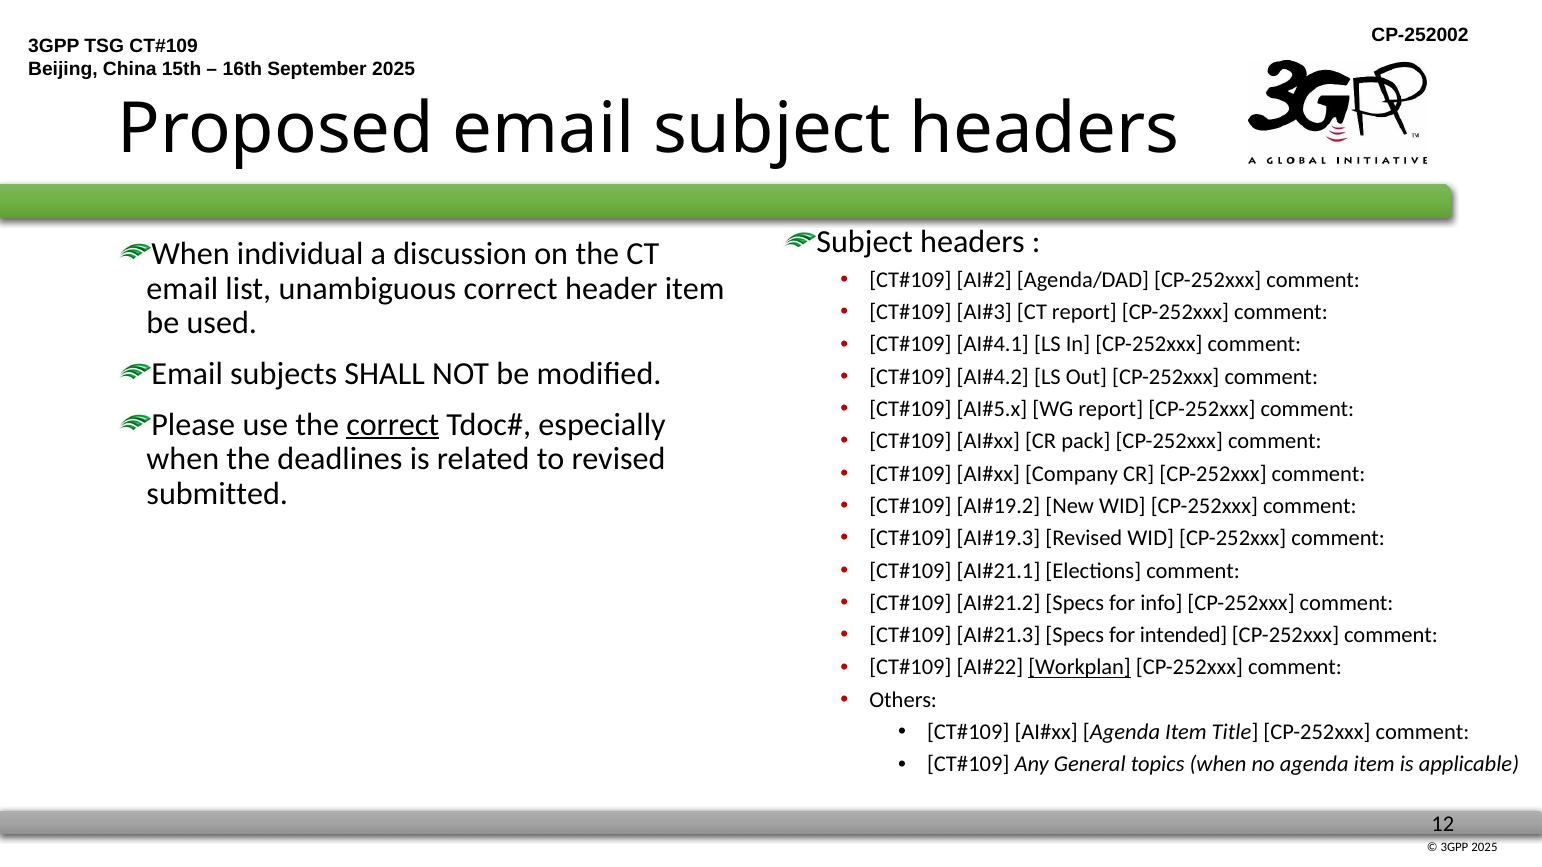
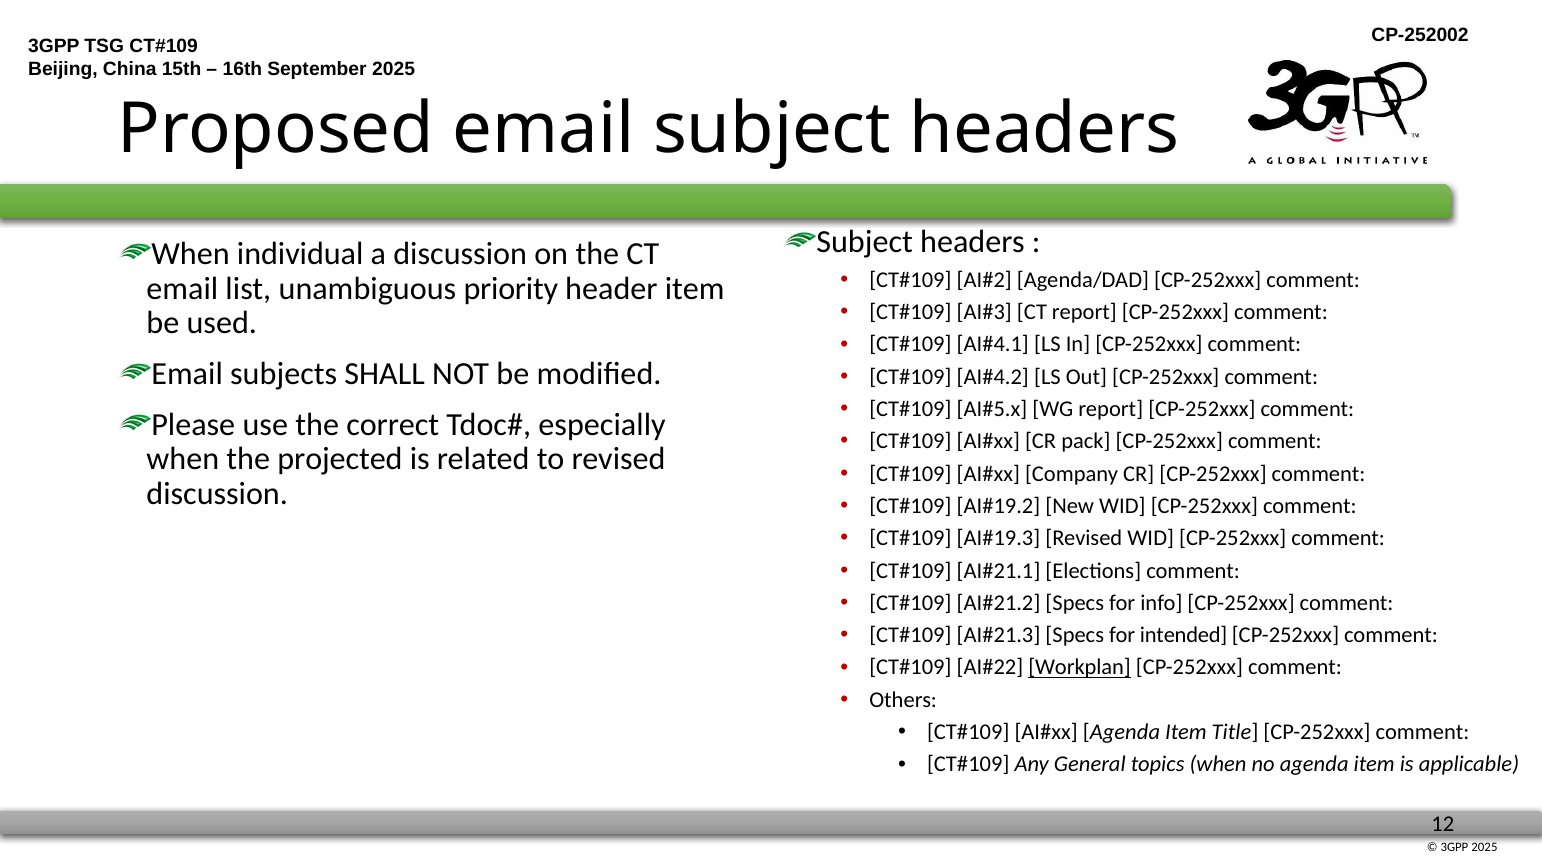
unambiguous correct: correct -> priority
correct at (393, 425) underline: present -> none
deadlines: deadlines -> projected
submitted at (217, 494): submitted -> discussion
